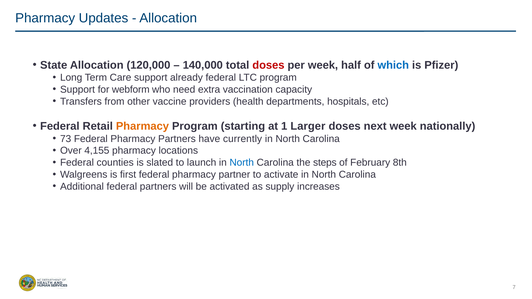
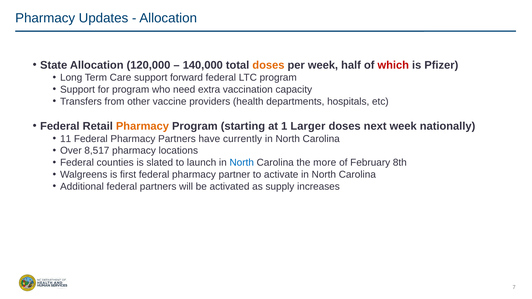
doses at (268, 65) colour: red -> orange
which colour: blue -> red
already: already -> forward
for webform: webform -> program
73: 73 -> 11
4,155: 4,155 -> 8,517
steps: steps -> more
